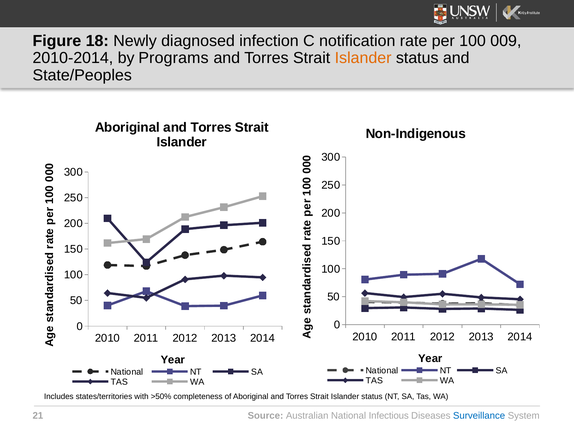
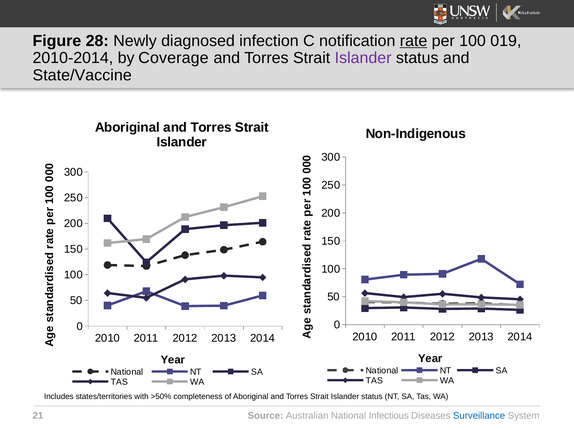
18: 18 -> 28
rate underline: none -> present
009: 009 -> 019
Programs: Programs -> Coverage
Islander at (363, 58) colour: orange -> purple
State/Peoples: State/Peoples -> State/Vaccine
